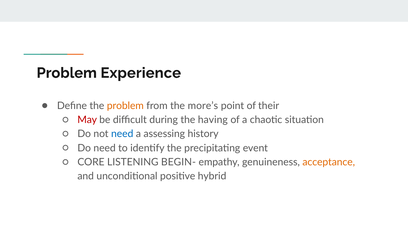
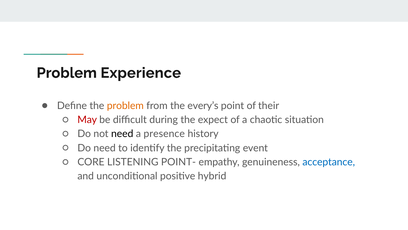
more’s: more’s -> every’s
having: having -> expect
need at (122, 134) colour: blue -> black
assessing: assessing -> presence
BEGIN-: BEGIN- -> POINT-
acceptance colour: orange -> blue
